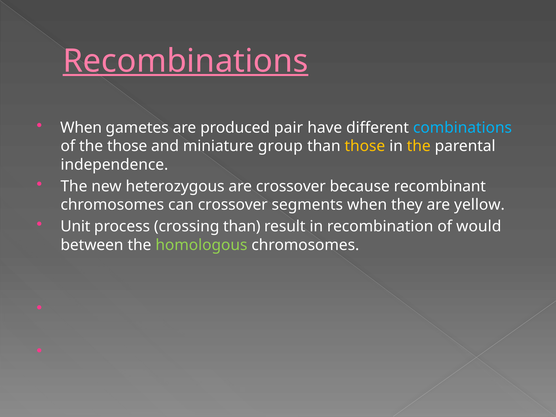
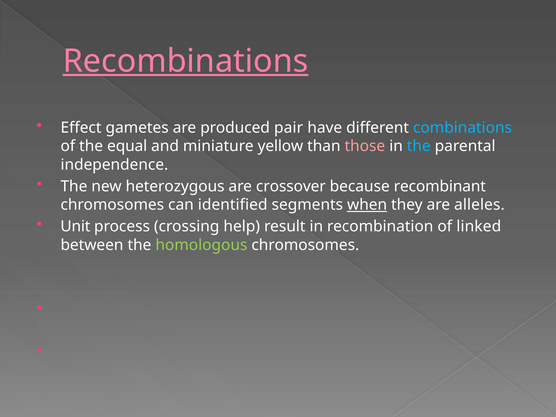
When at (81, 128): When -> Effect
the those: those -> equal
group: group -> yellow
those at (365, 146) colour: yellow -> pink
the at (419, 146) colour: yellow -> light blue
can crossover: crossover -> identified
when at (367, 205) underline: none -> present
yellow: yellow -> alleles
crossing than: than -> help
would: would -> linked
